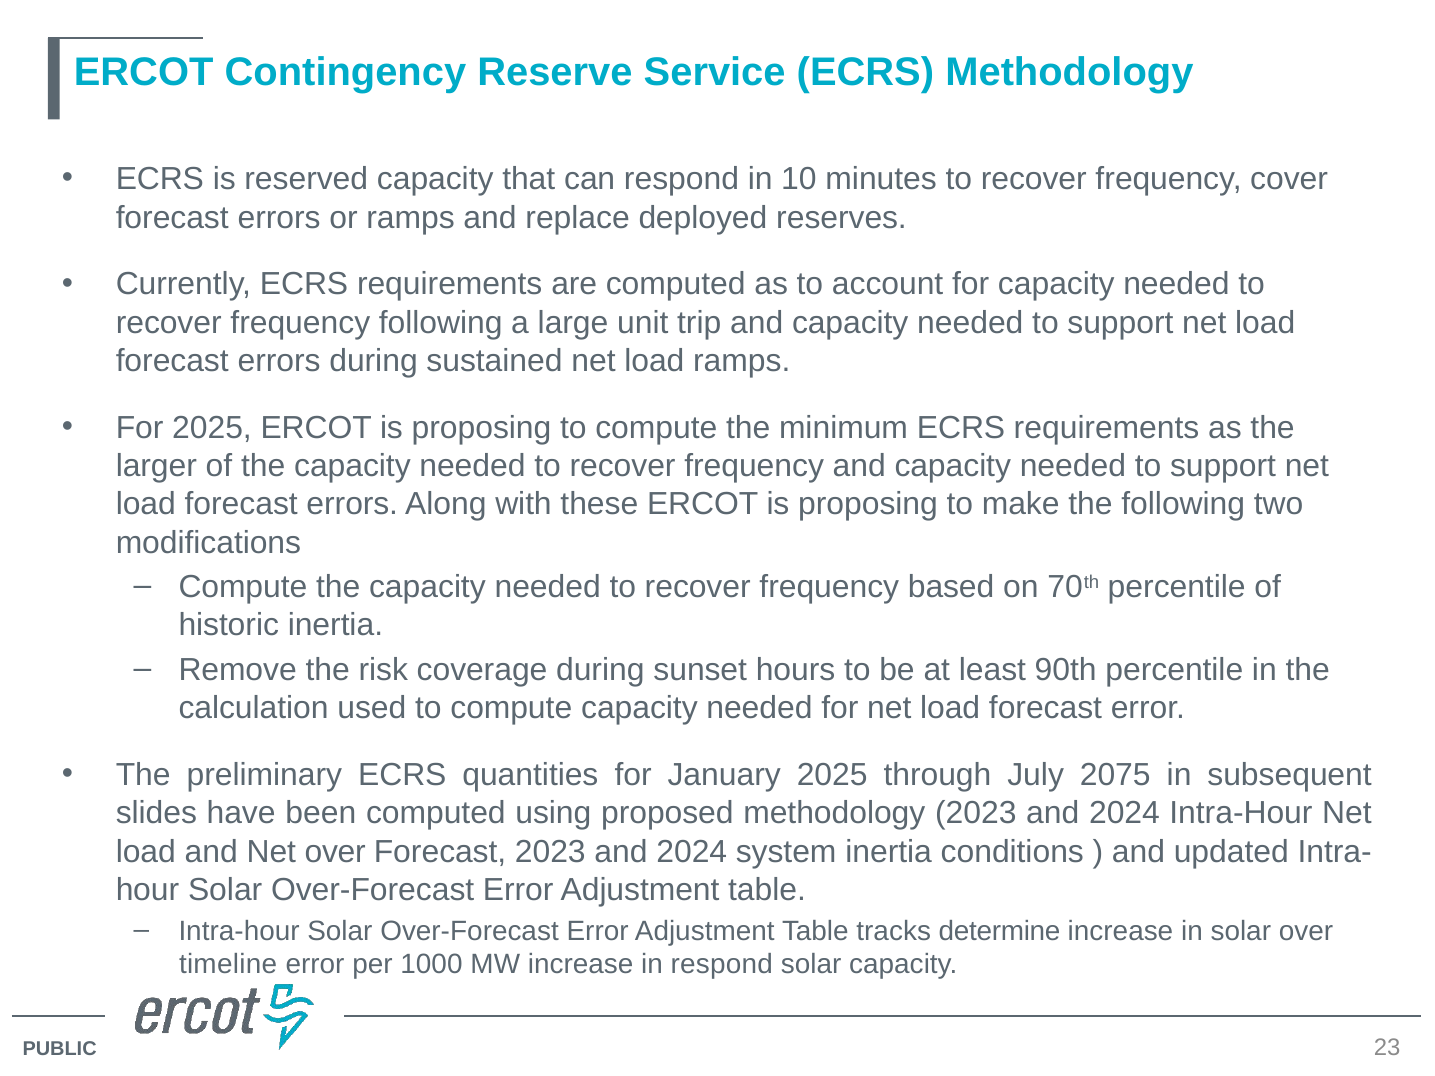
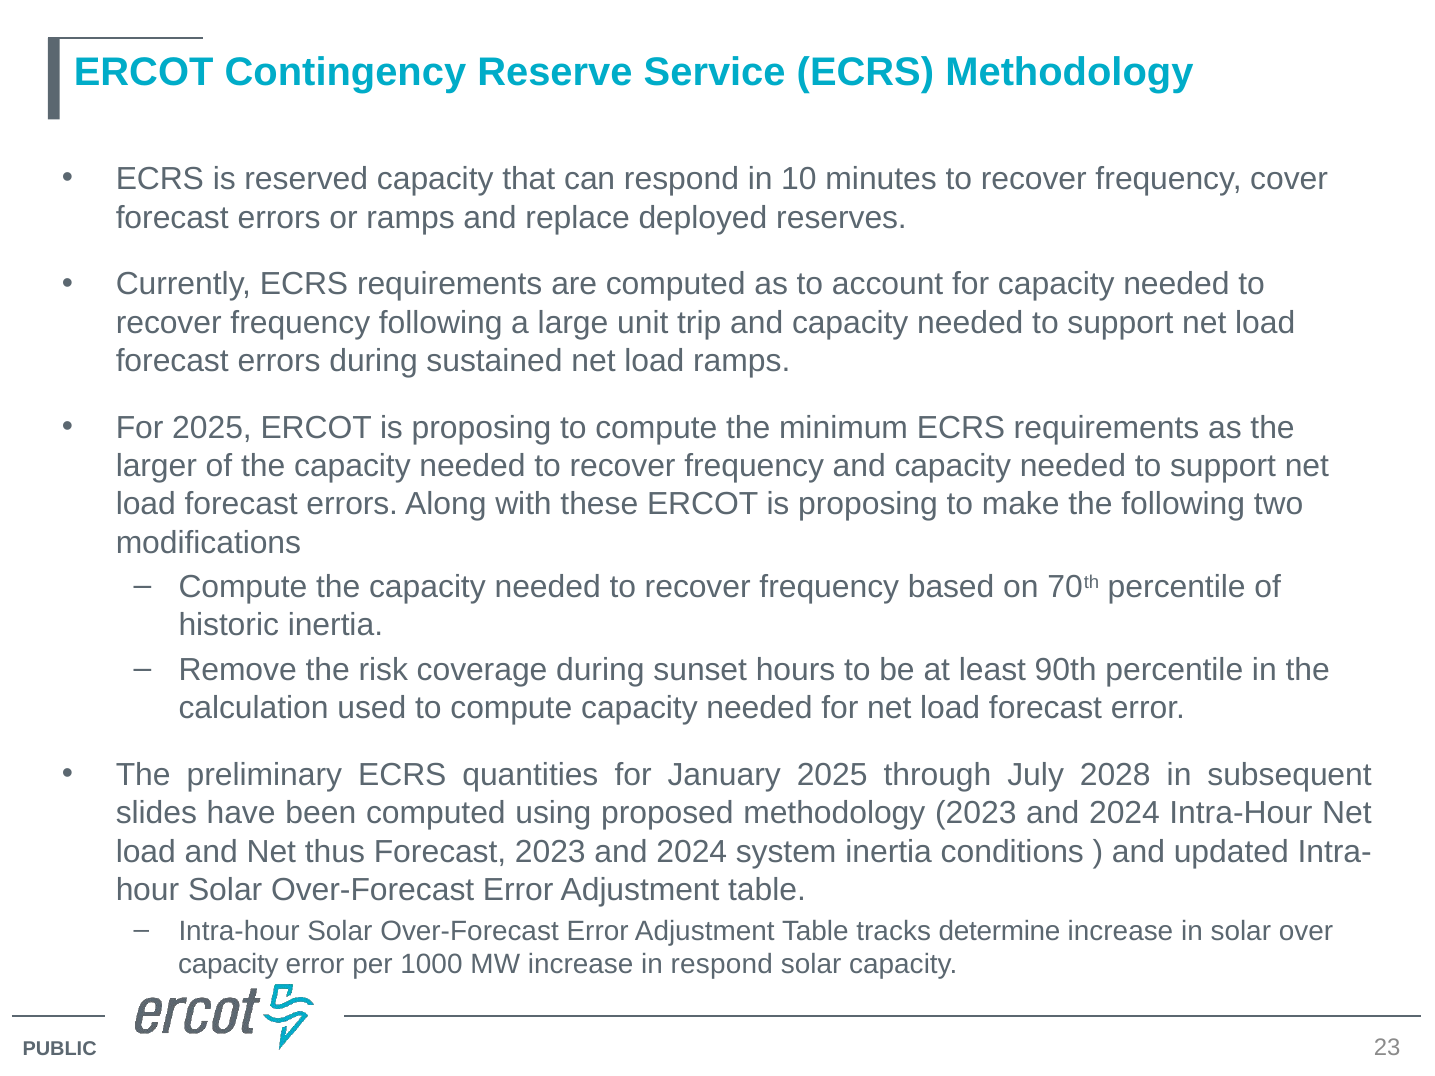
2075: 2075 -> 2028
Net over: over -> thus
timeline at (228, 965): timeline -> capacity
